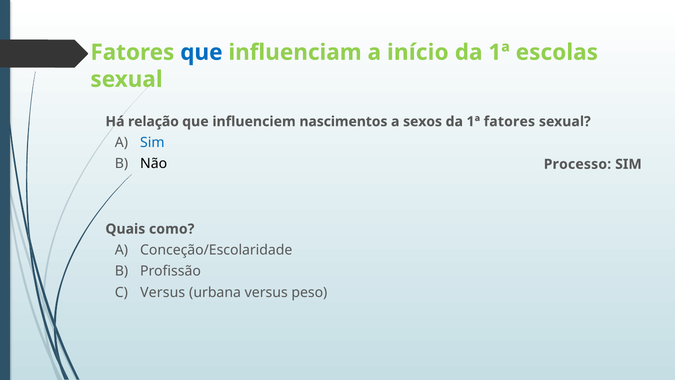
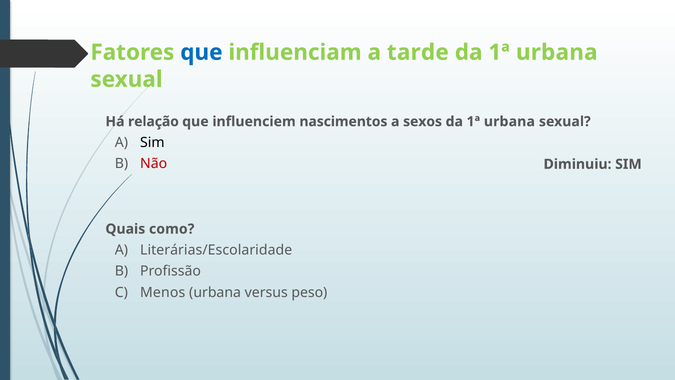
início: início -> tarde
escolas at (557, 52): escolas -> urbana
fatores at (509, 121): fatores -> urbana
Sim at (152, 143) colour: blue -> black
Não colour: black -> red
Processo: Processo -> Diminuiu
Conceção/Escolaridade: Conceção/Escolaridade -> Literárias/Escolaridade
Versus at (163, 292): Versus -> Menos
